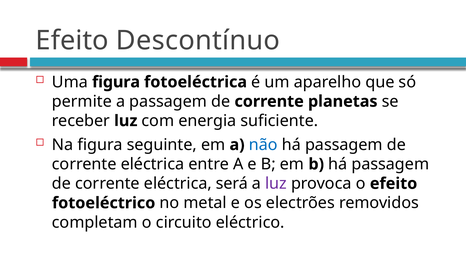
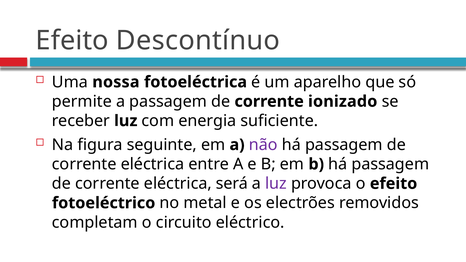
Uma figura: figura -> nossa
planetas: planetas -> ionizado
não colour: blue -> purple
